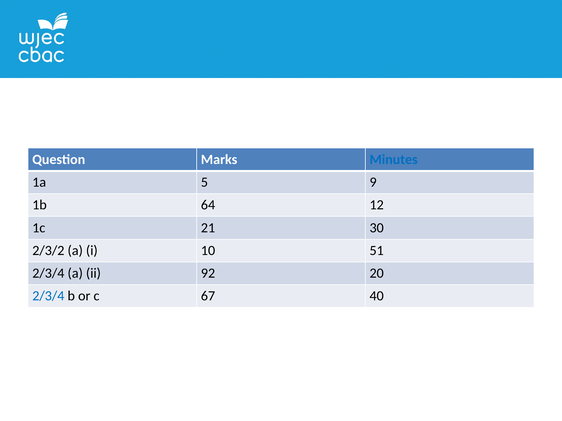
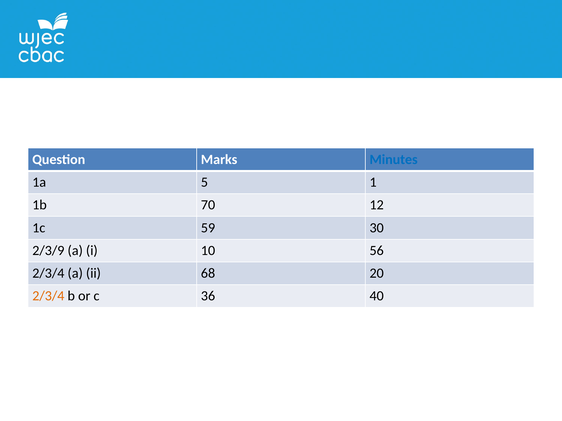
9: 9 -> 1
64: 64 -> 70
21: 21 -> 59
2/3/2: 2/3/2 -> 2/3/9
51: 51 -> 56
92: 92 -> 68
2/3/4 at (48, 296) colour: blue -> orange
67: 67 -> 36
